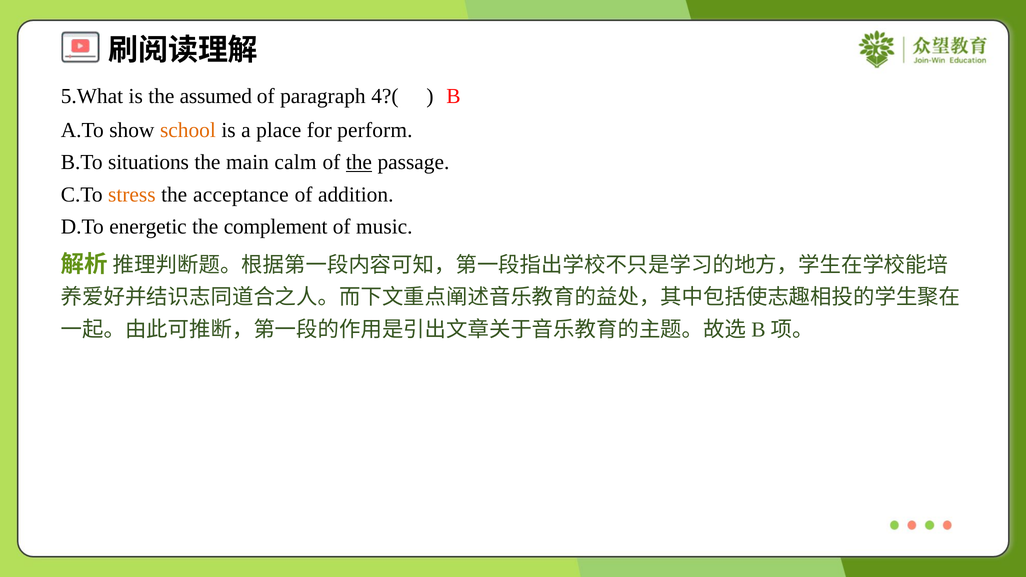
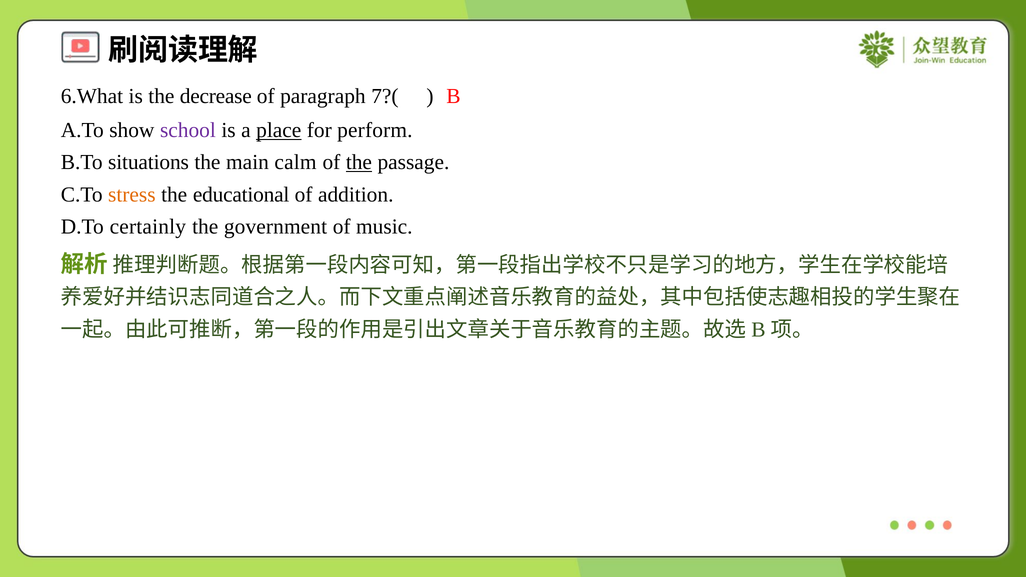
5.What: 5.What -> 6.What
assumed: assumed -> decrease
4?(: 4?( -> 7?(
school colour: orange -> purple
place underline: none -> present
acceptance: acceptance -> educational
energetic: energetic -> certainly
complement: complement -> government
